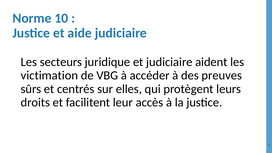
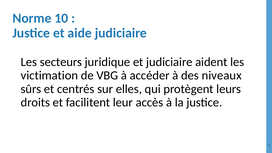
preuves: preuves -> niveaux
